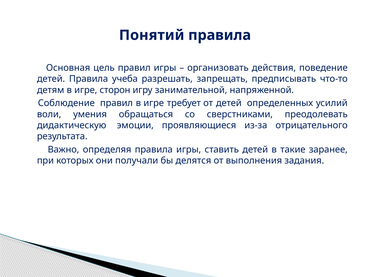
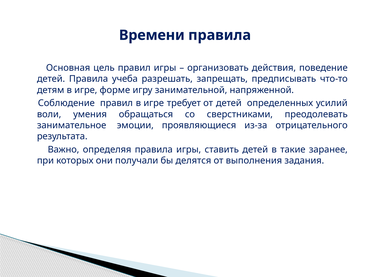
Понятий: Понятий -> Времени
сторон: сторон -> форме
дидактическую: дидактическую -> занимательное
